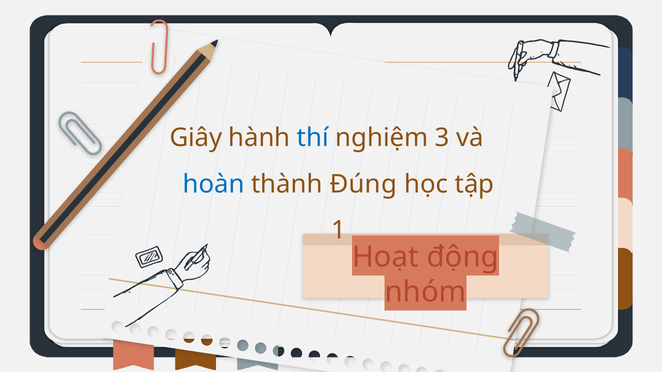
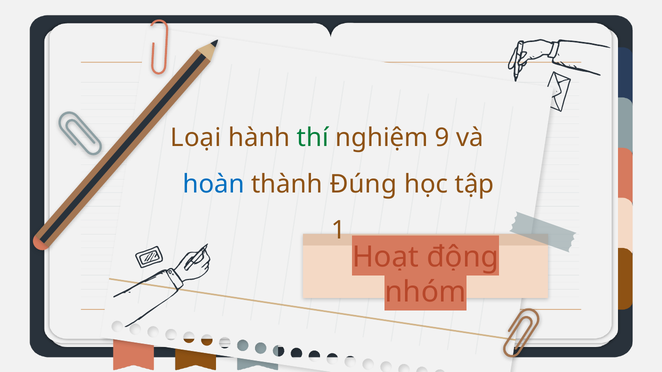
Giây: Giây -> Loại
thí colour: blue -> green
3: 3 -> 9
